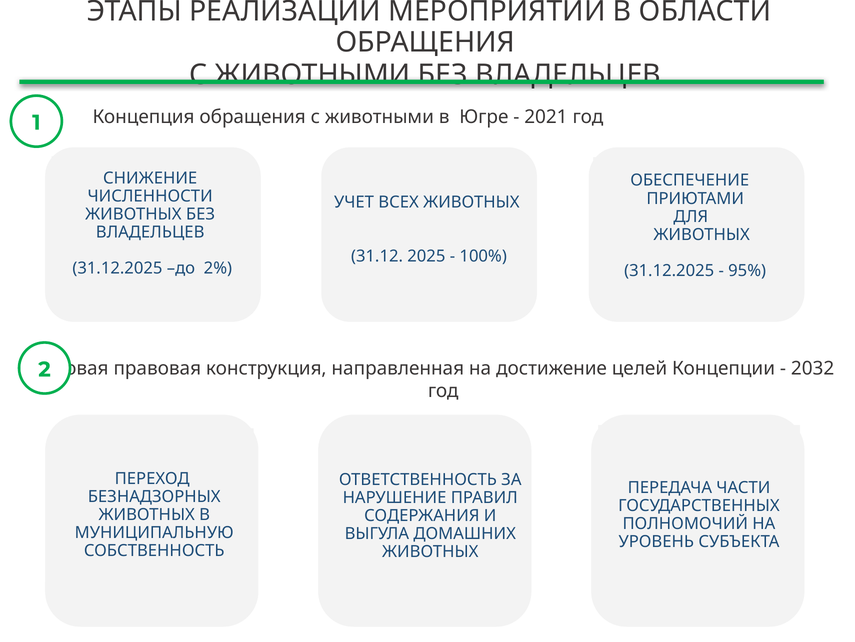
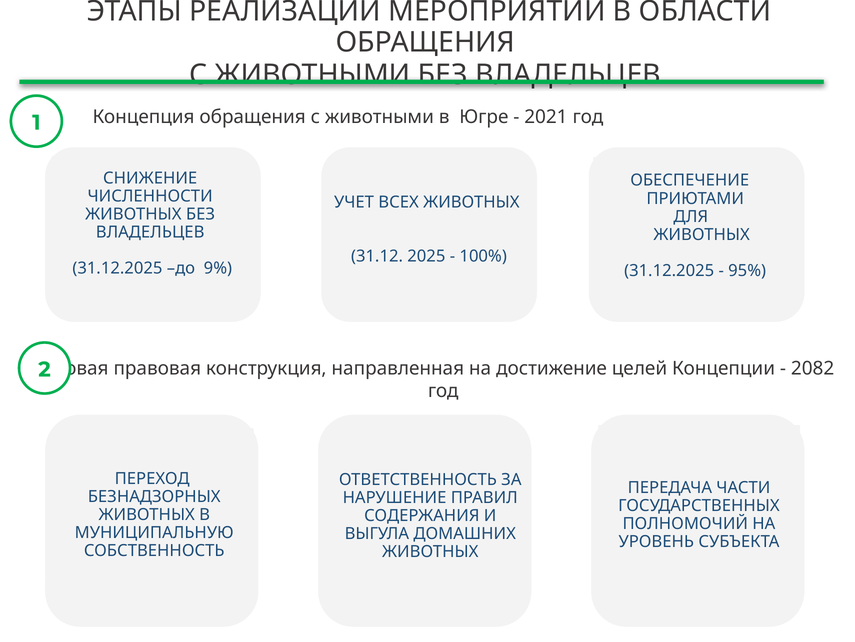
2%: 2% -> 9%
2032: 2032 -> 2082
